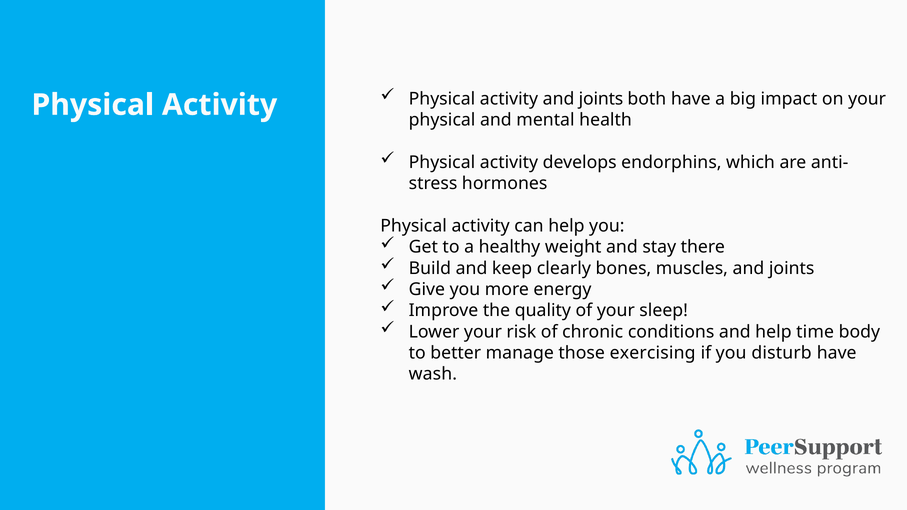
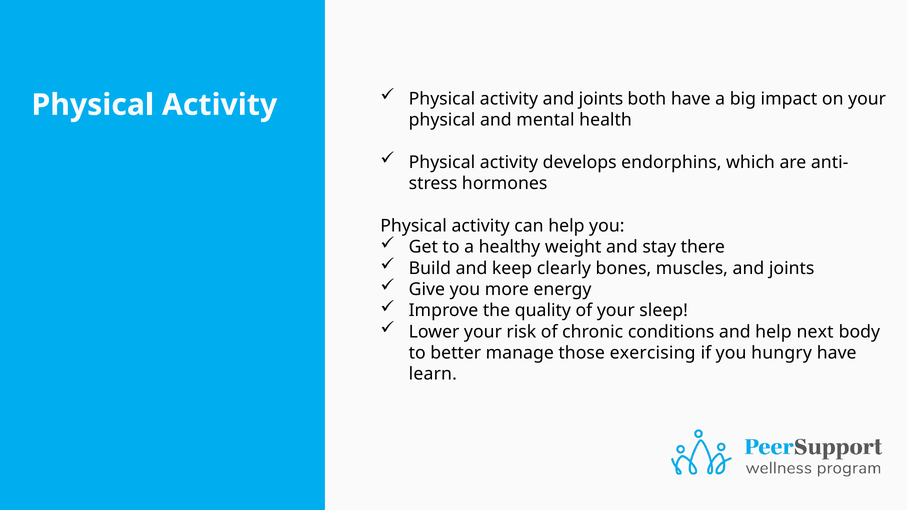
time: time -> next
disturb: disturb -> hungry
wash: wash -> learn
